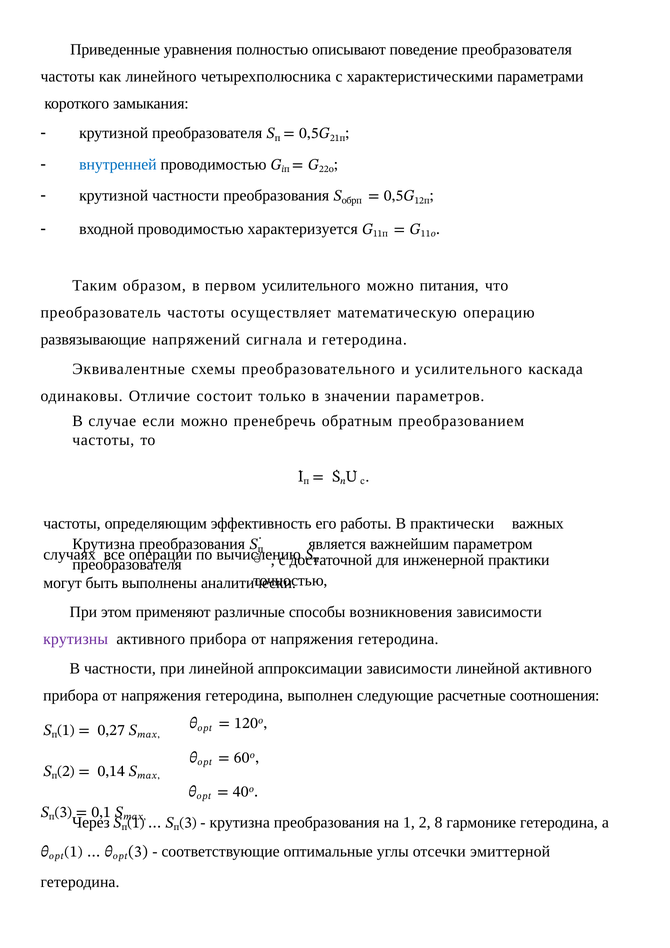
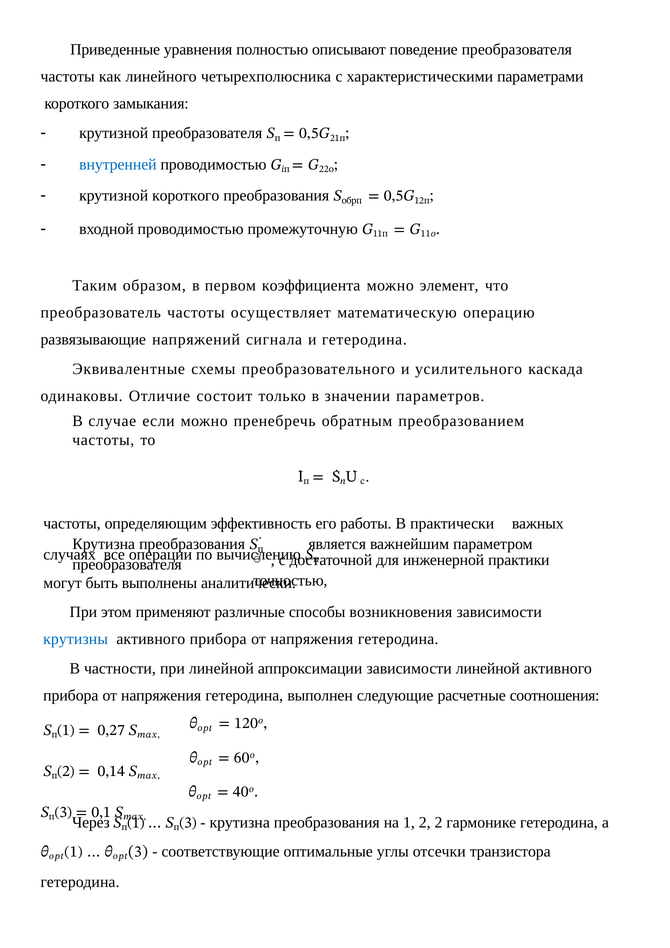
крутизной частности: частности -> короткого
характеризуется: характеризуется -> промежуточную
первом усилительного: усилительного -> коэффициента
питания: питания -> элемент
крутизны colour: purple -> blue
2 8: 8 -> 2
эмиттерной: эмиттерной -> транзистора
